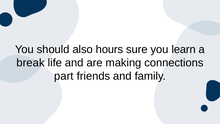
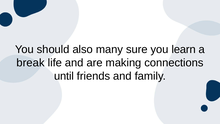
hours: hours -> many
part: part -> until
